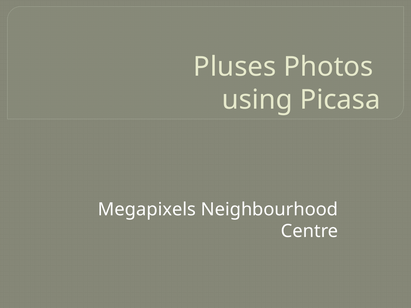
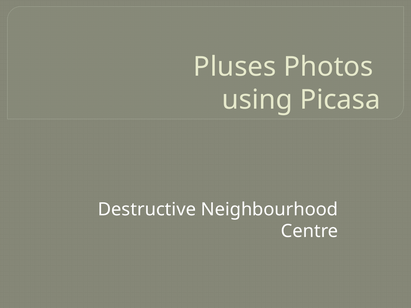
Megapixels: Megapixels -> Destructive
